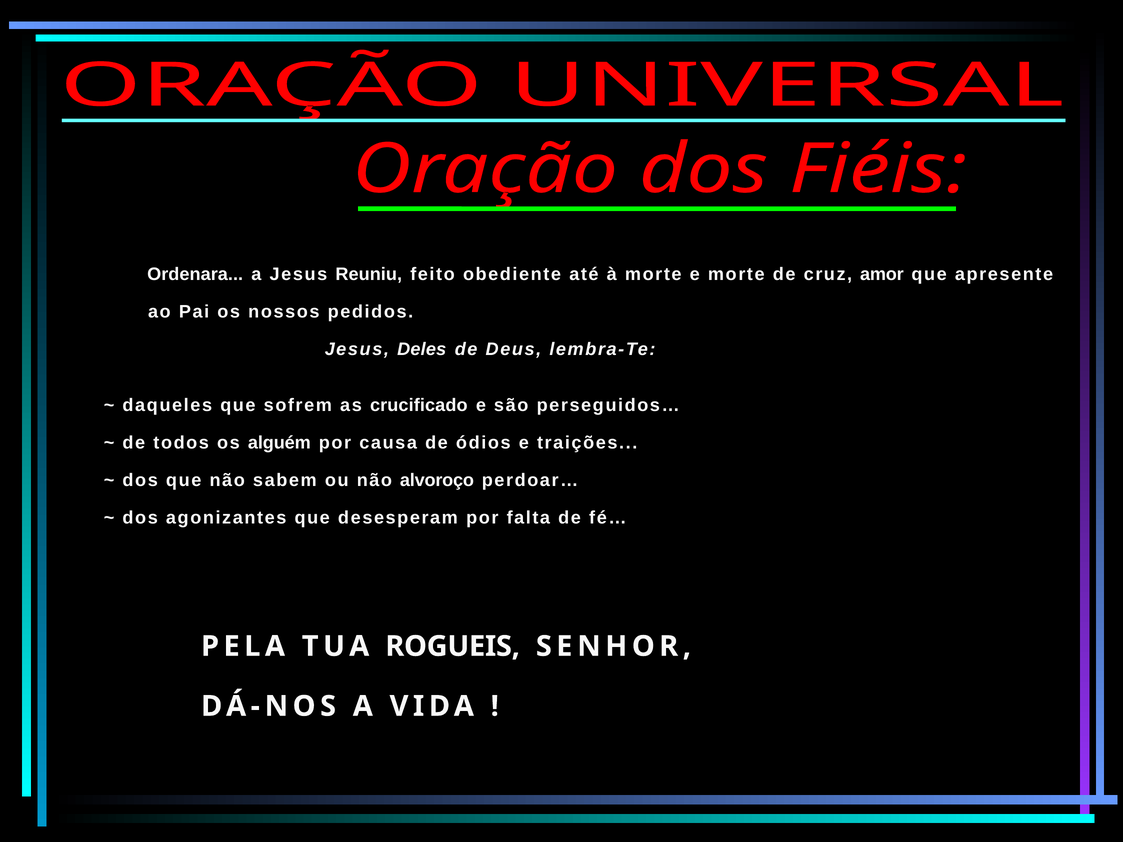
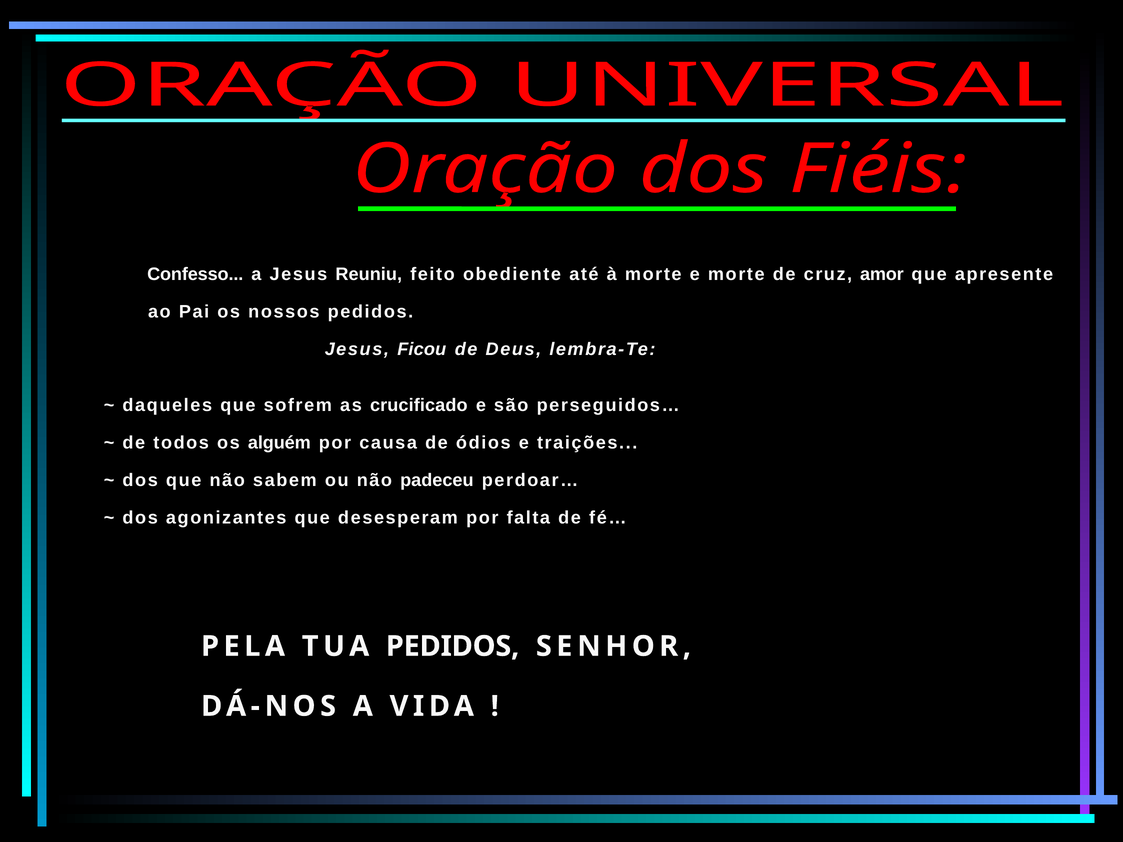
Ordenara: Ordenara -> Confesso
Deles: Deles -> Ficou
alvoroço: alvoroço -> padeceu
TUA ROGUEIS: ROGUEIS -> PEDIDOS
